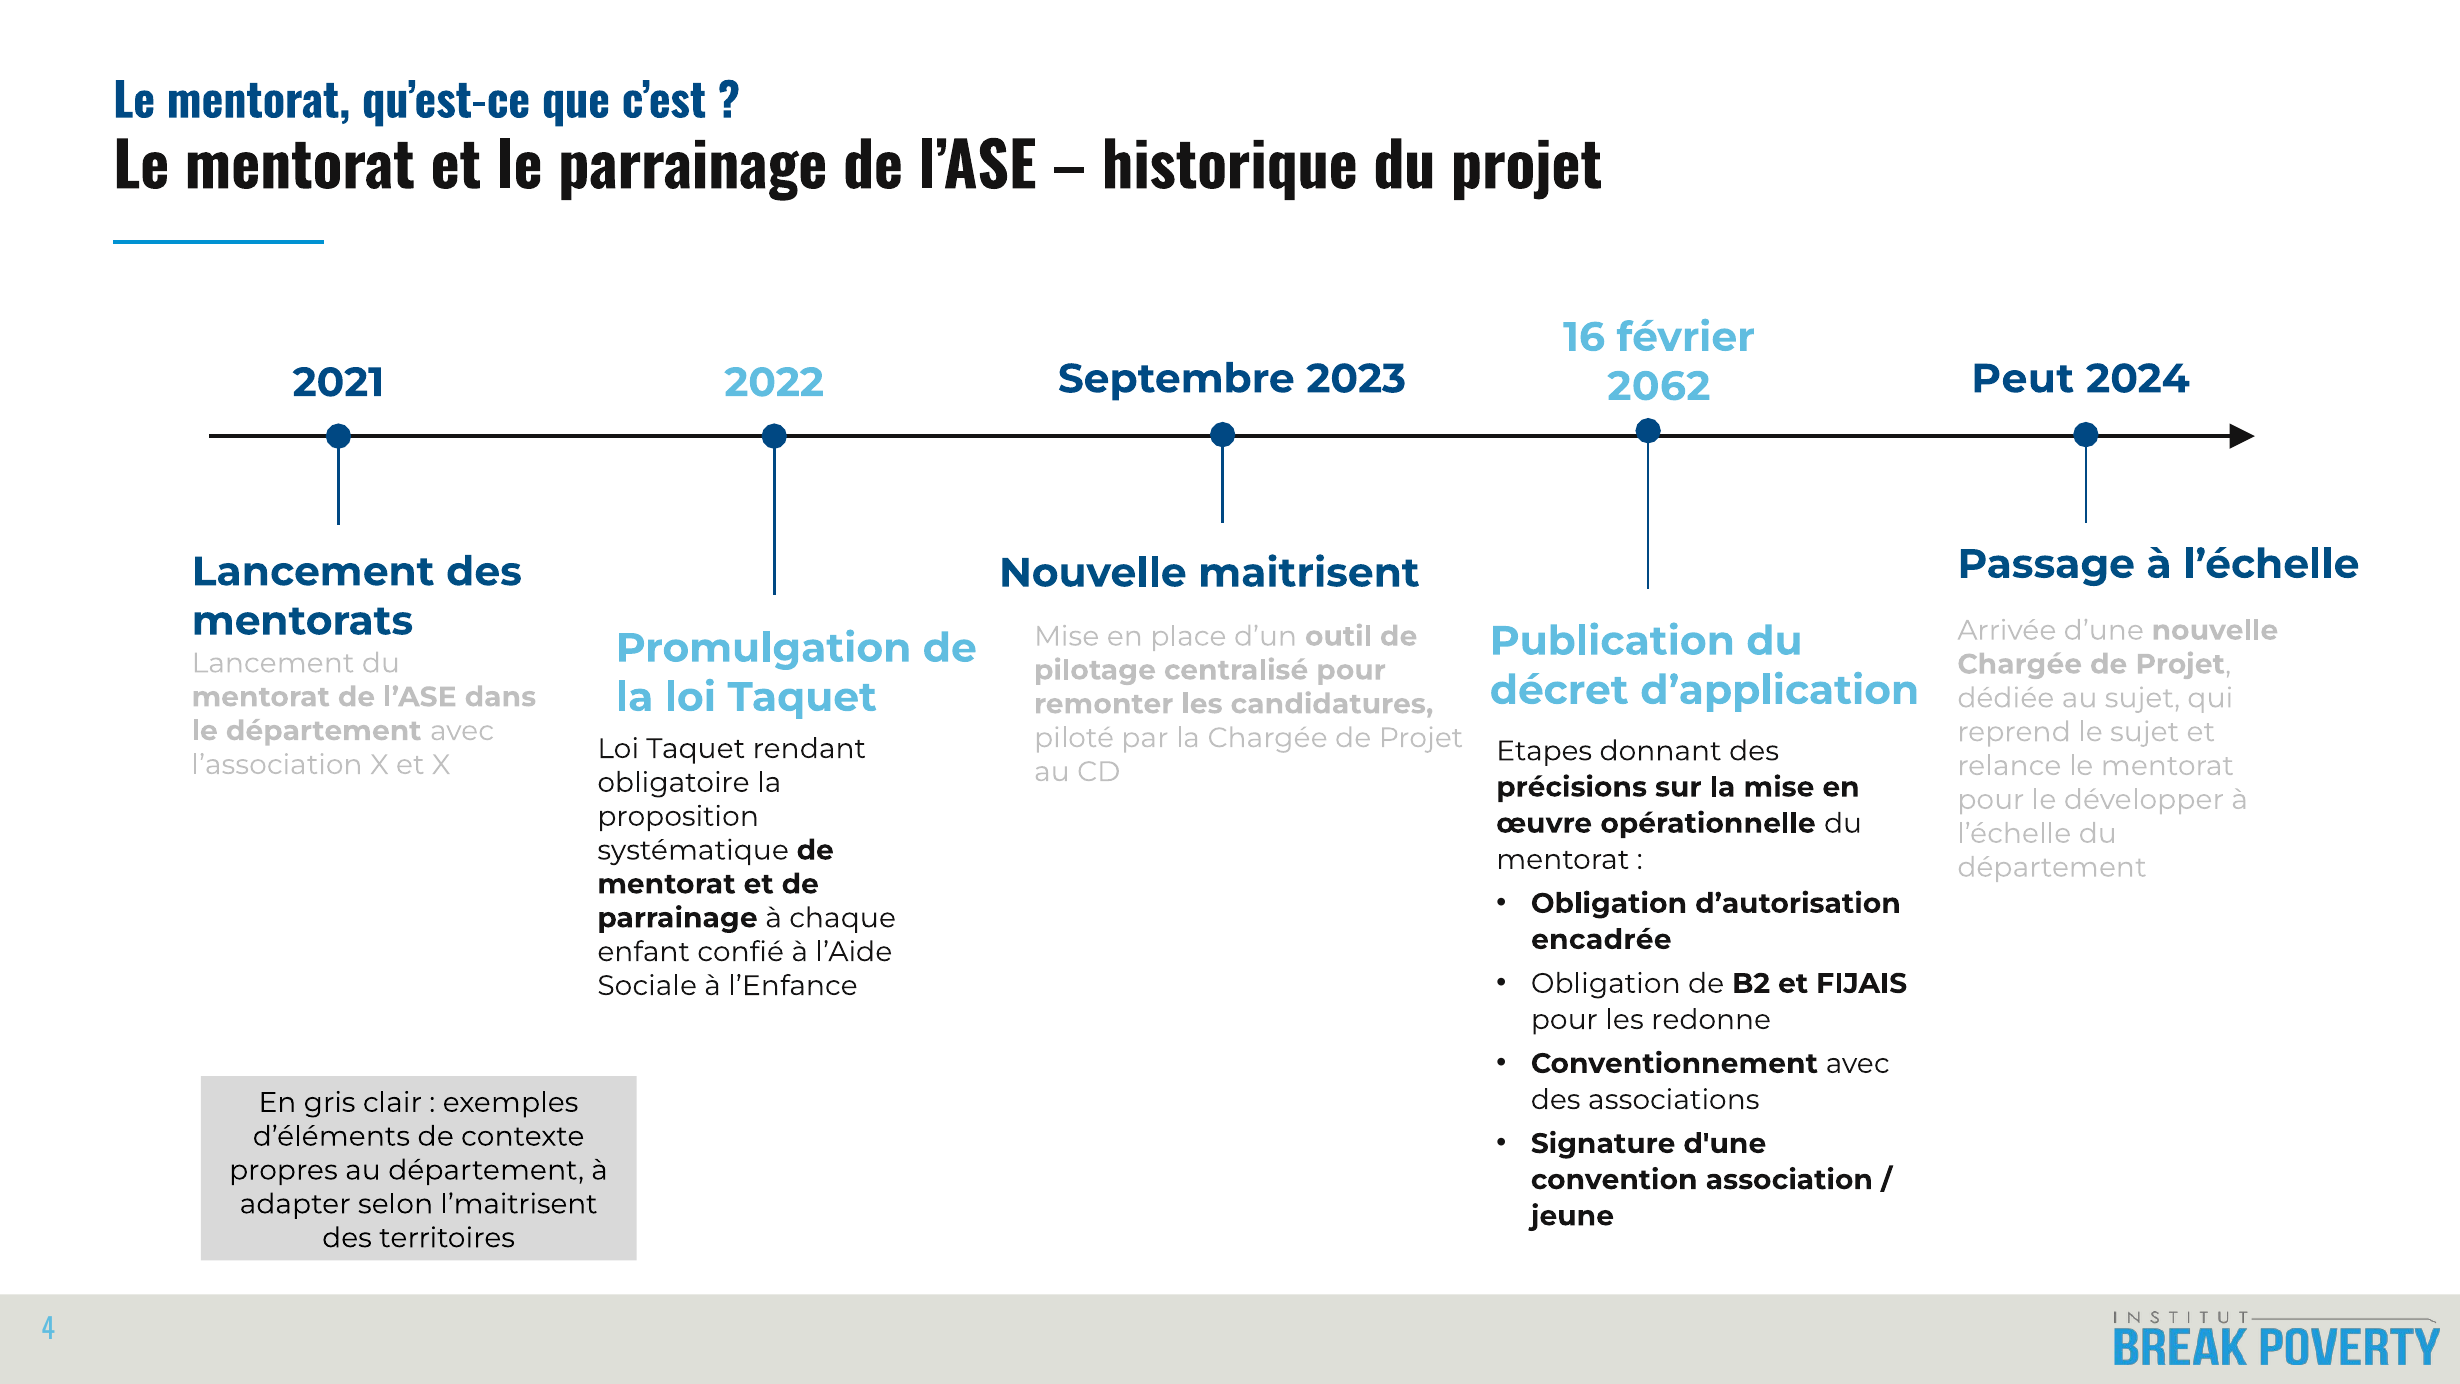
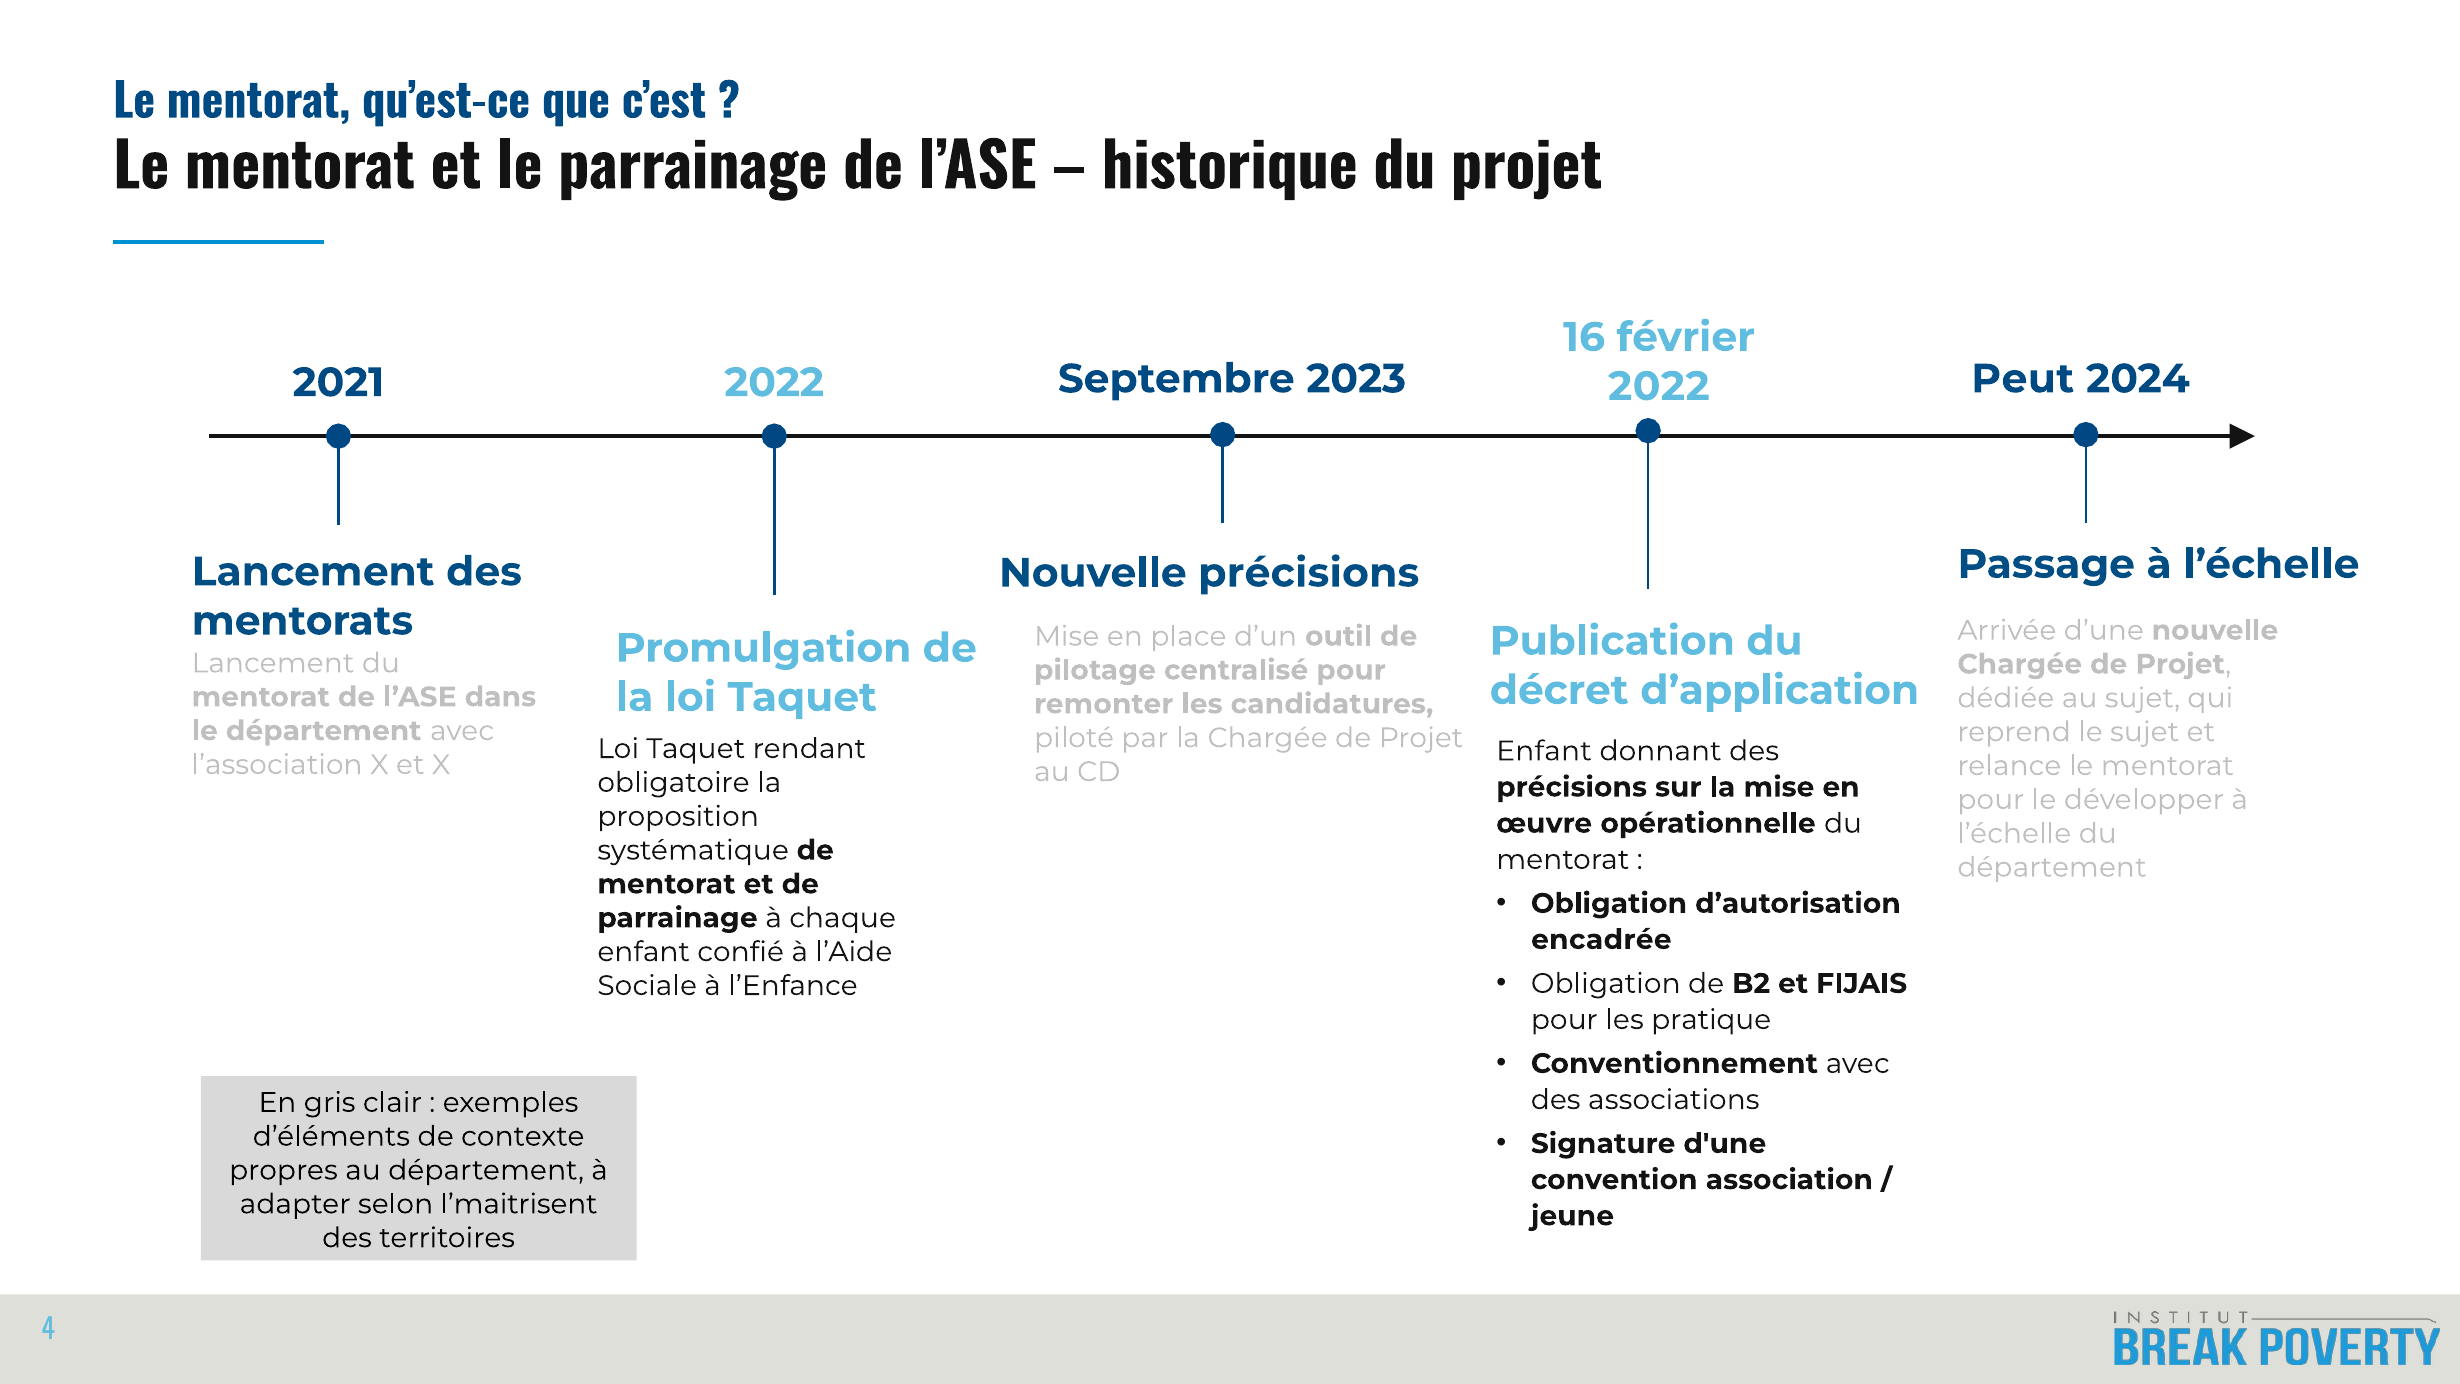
2062 at (1659, 386): 2062 -> 2022
Nouvelle maitrisent: maitrisent -> précisions
Etapes at (1544, 751): Etapes -> Enfant
redonne: redonne -> pratique
